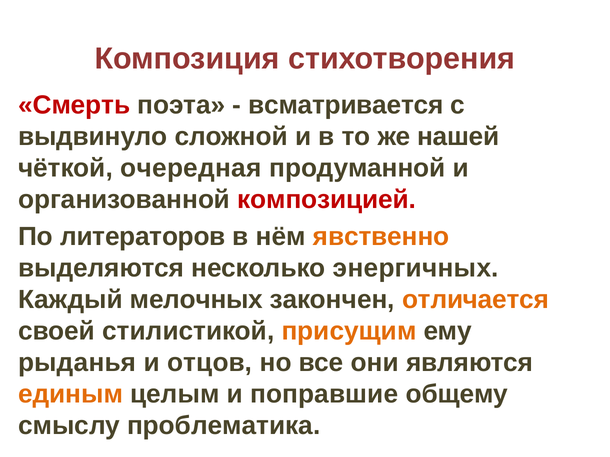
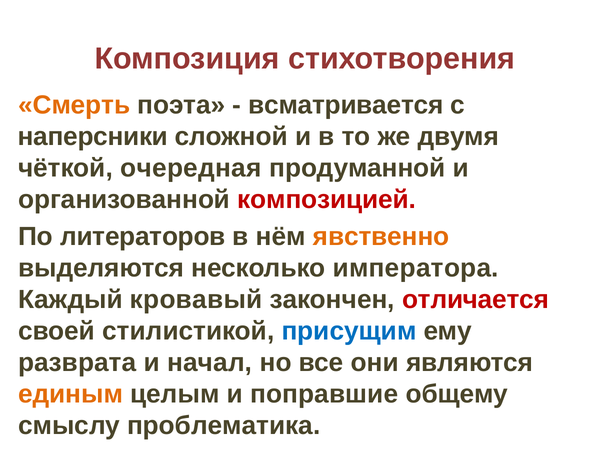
Смерть colour: red -> orange
выдвинуло: выдвинуло -> наперсники
нашей: нашей -> двумя
энергичных: энергичных -> императора
мелочных: мелочных -> кровавый
отличается colour: orange -> red
присущим colour: orange -> blue
рыданья: рыданья -> разврата
отцов: отцов -> начал
